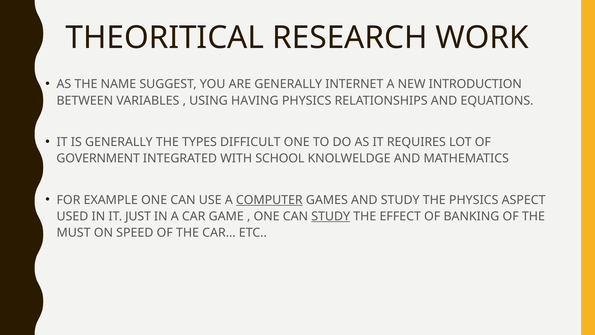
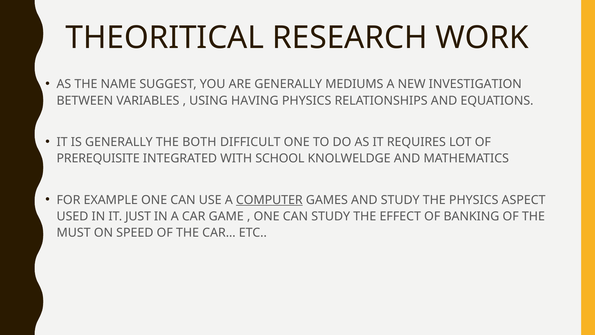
INTERNET: INTERNET -> MEDIUMS
INTRODUCTION: INTRODUCTION -> INVESTIGATION
TYPES: TYPES -> BOTH
GOVERNMENT: GOVERNMENT -> PREREQUISITE
STUDY at (331, 216) underline: present -> none
